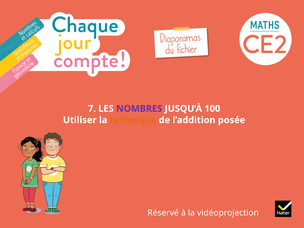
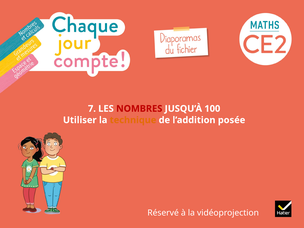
NOMBRES colour: purple -> red
